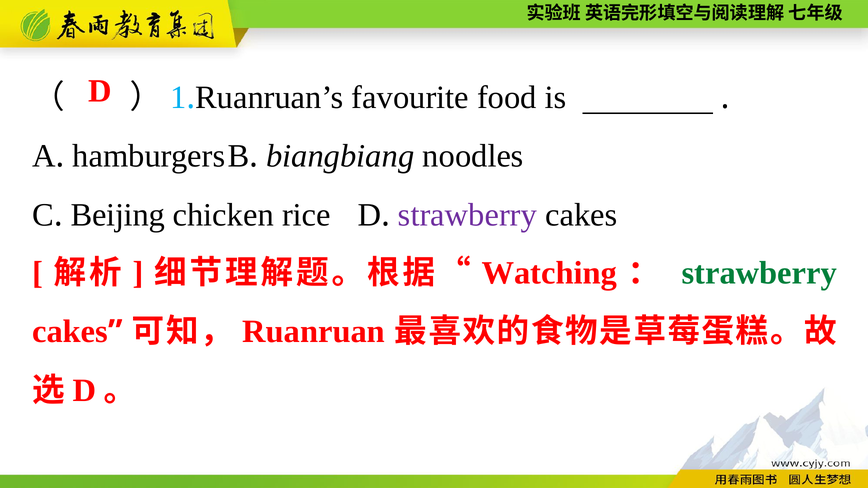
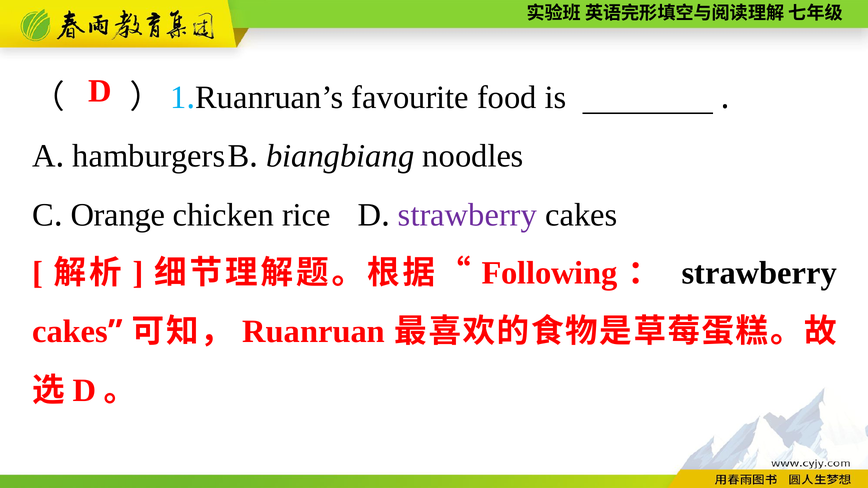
Beijing: Beijing -> Orange
Watching: Watching -> Following
strawberry at (759, 273) colour: green -> black
